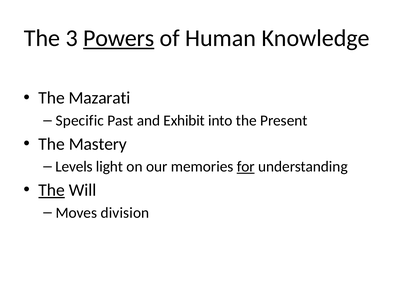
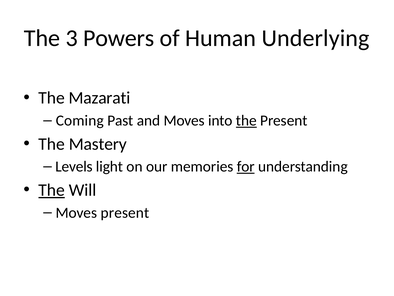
Powers underline: present -> none
Knowledge: Knowledge -> Underlying
Specific: Specific -> Coming
and Exhibit: Exhibit -> Moves
the at (246, 120) underline: none -> present
Moves division: division -> present
